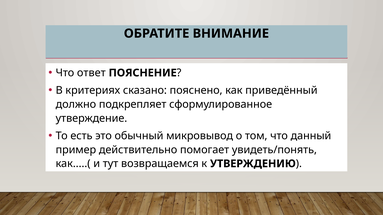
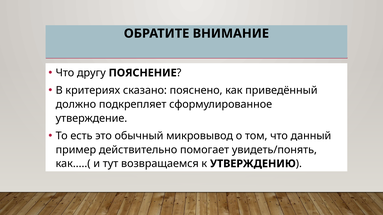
ответ: ответ -> другу
